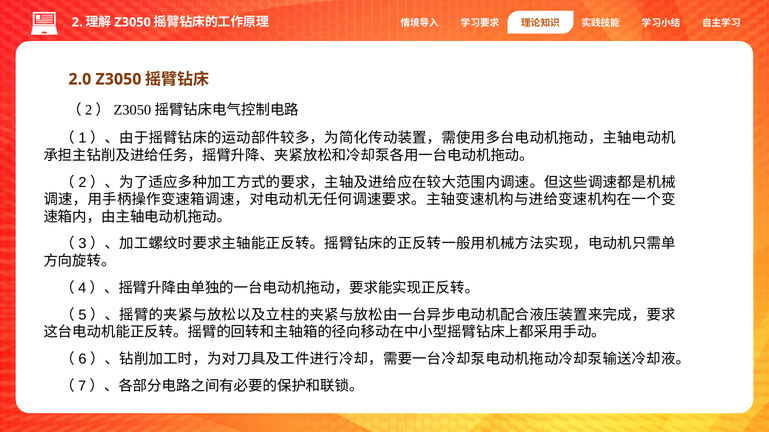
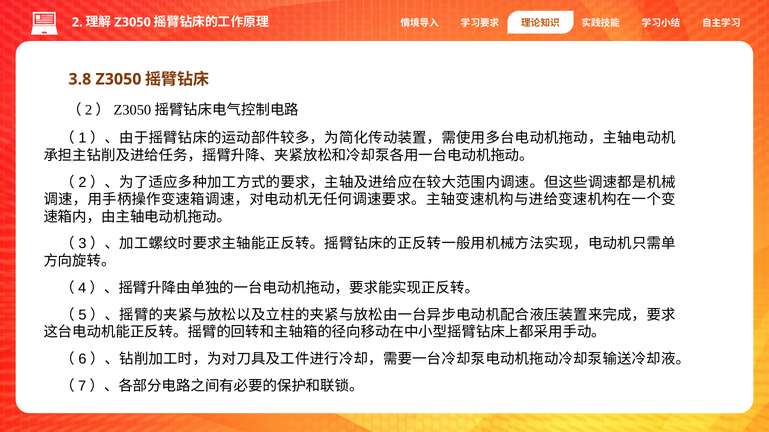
2.0: 2.0 -> 3.8
